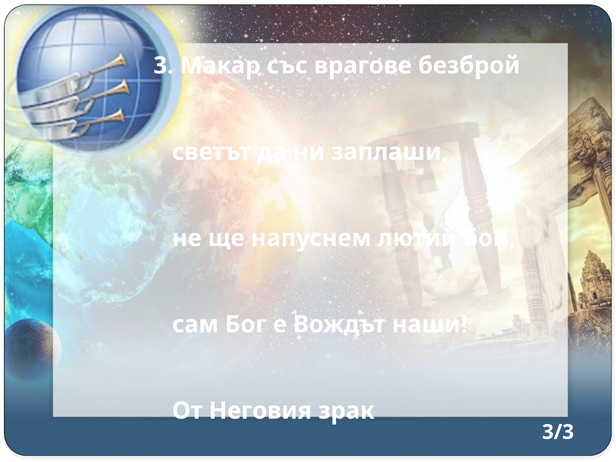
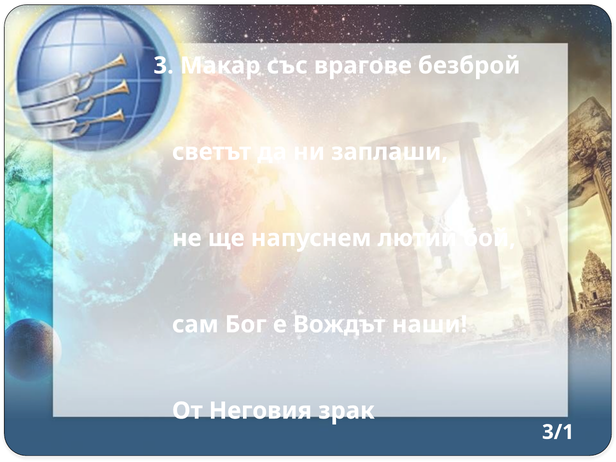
3/3: 3/3 -> 3/1
